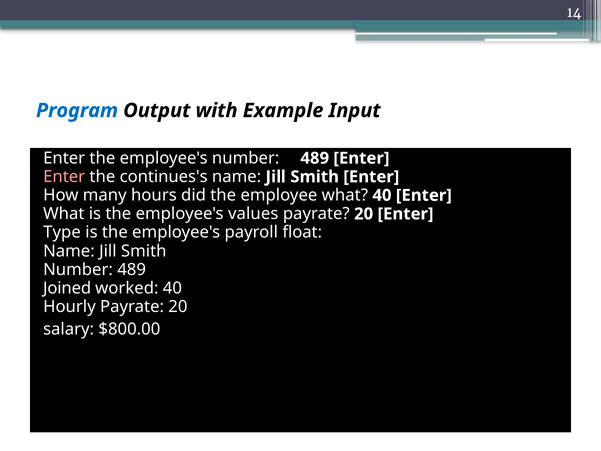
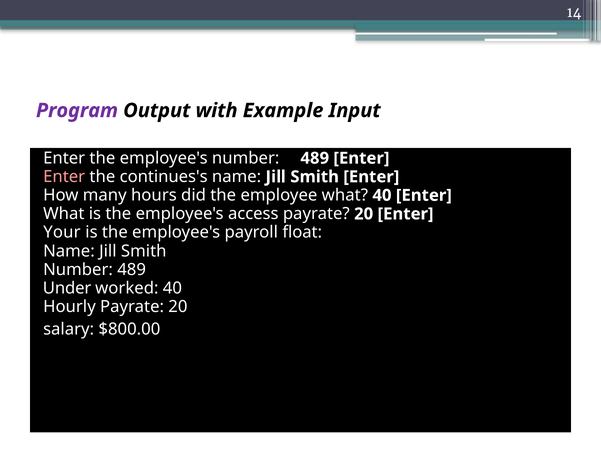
Program colour: blue -> purple
values: values -> access
Type: Type -> Your
Joined: Joined -> Under
